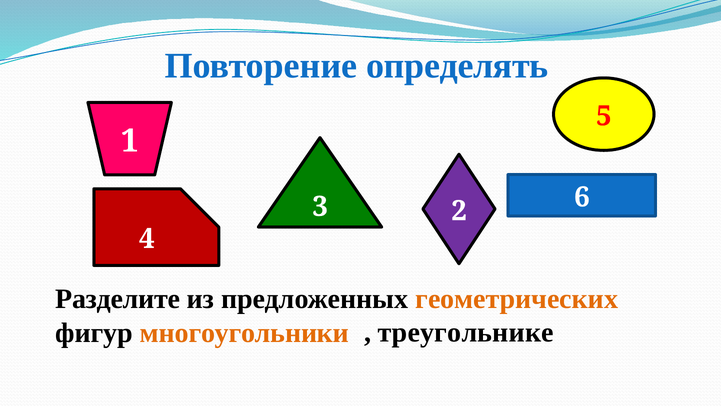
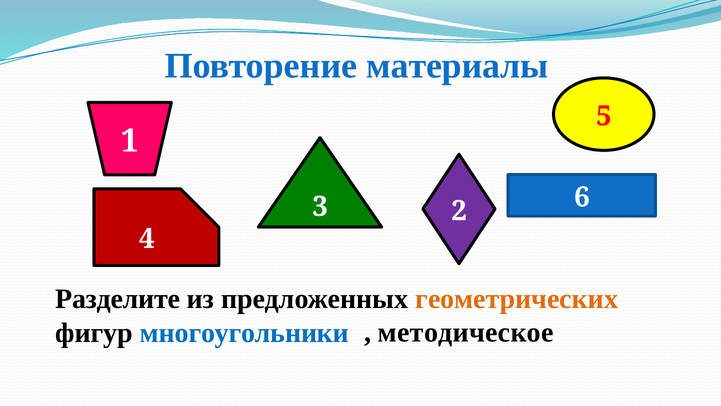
определять: определять -> материалы
треугольнике: треугольнике -> методическое
многоугольники colour: orange -> blue
